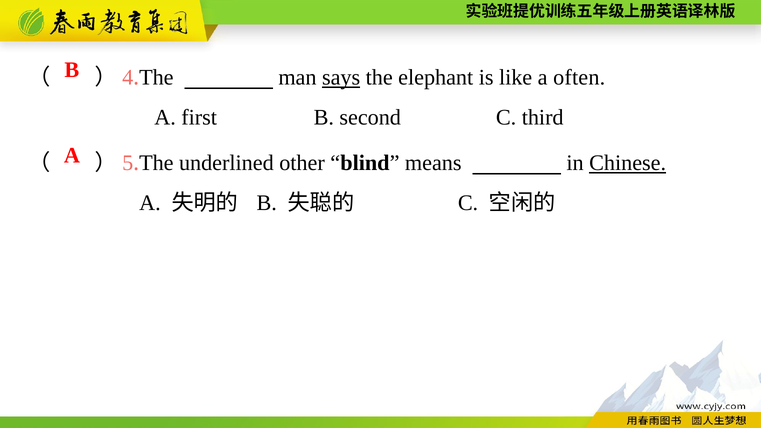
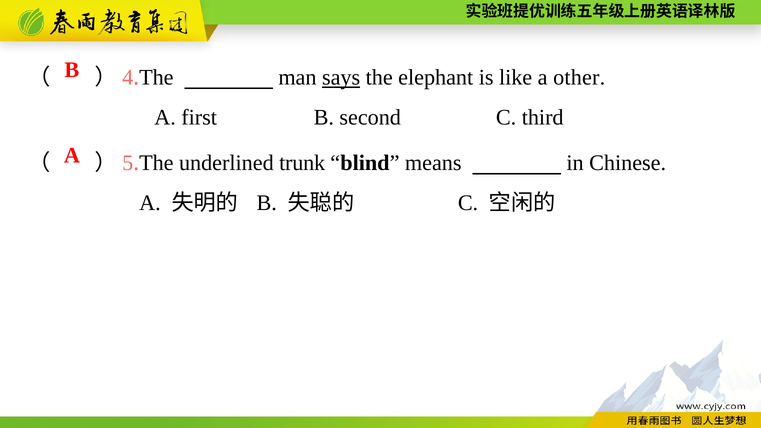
often: often -> other
other: other -> trunk
Chinese underline: present -> none
